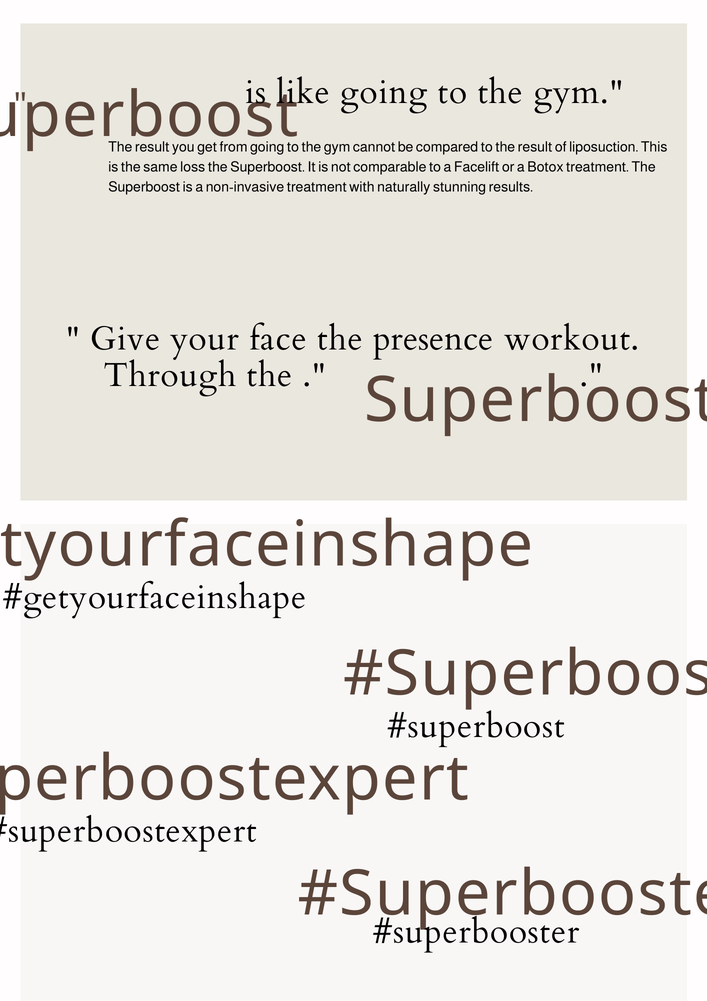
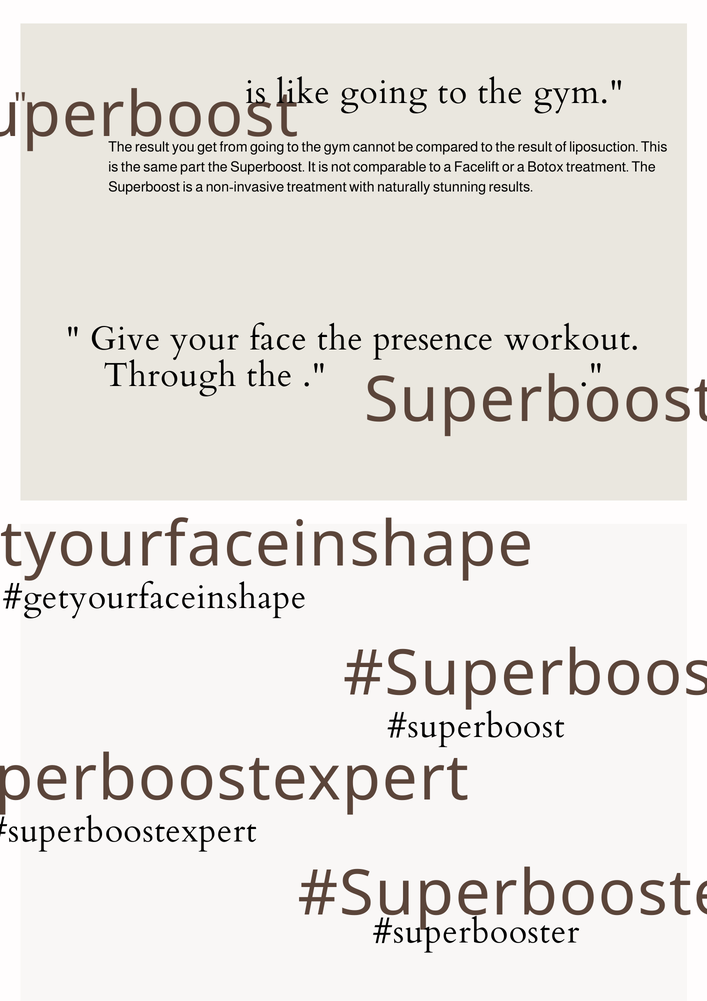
loss: loss -> part
